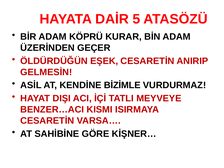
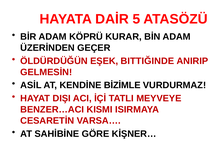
EŞEK CESARETİN: CESARETİN -> BITTIĞINDE
